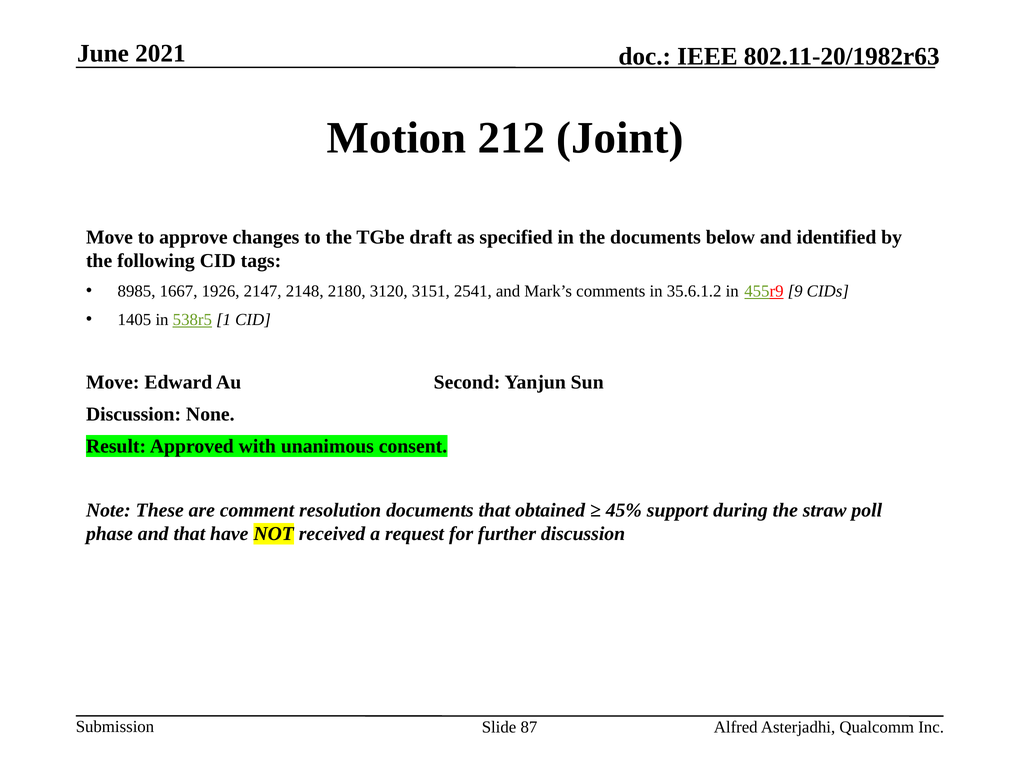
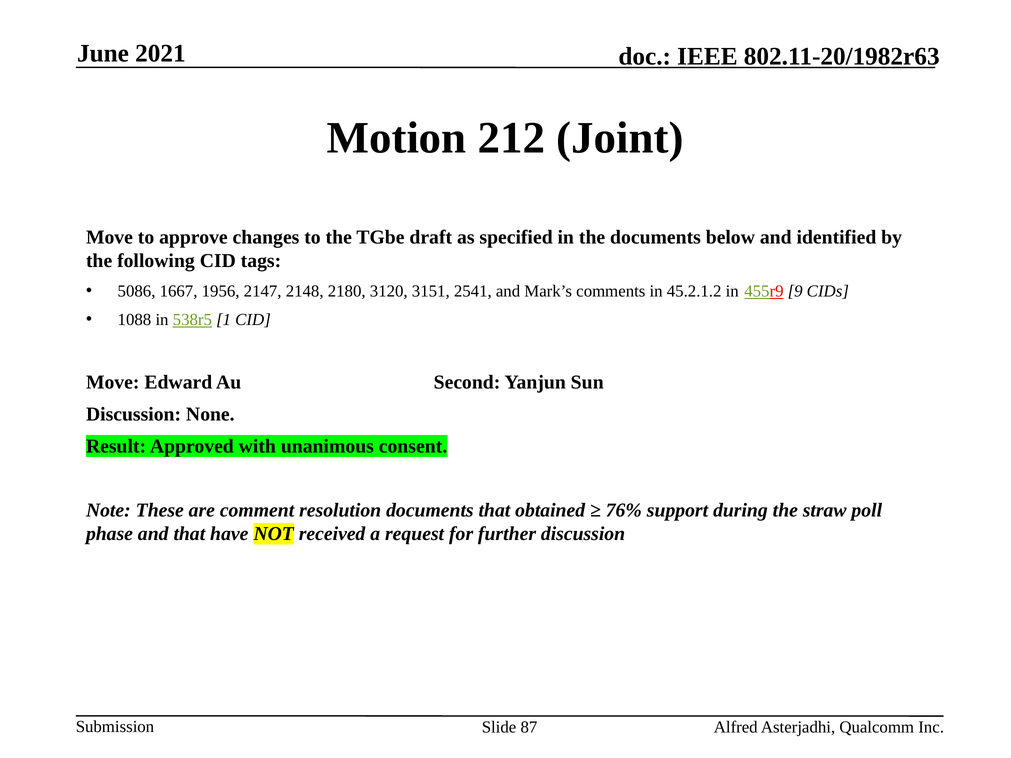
8985: 8985 -> 5086
1926: 1926 -> 1956
35.6.1.2: 35.6.1.2 -> 45.2.1.2
1405: 1405 -> 1088
45%: 45% -> 76%
